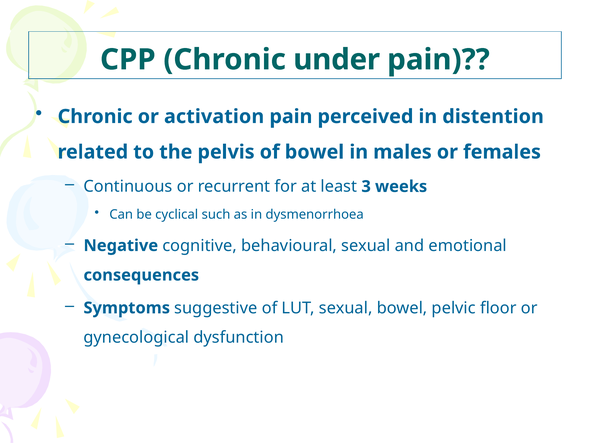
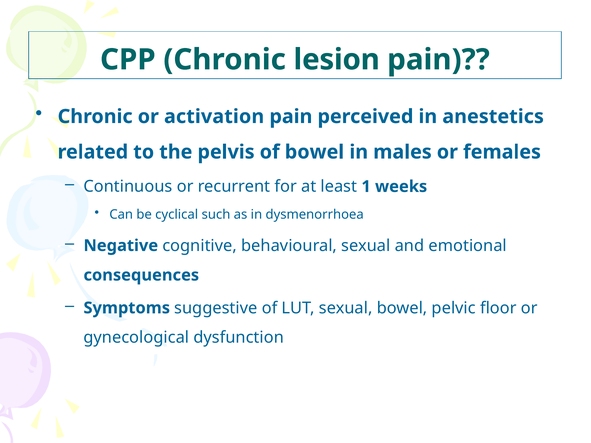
under: under -> lesion
distention: distention -> anestetics
3: 3 -> 1
